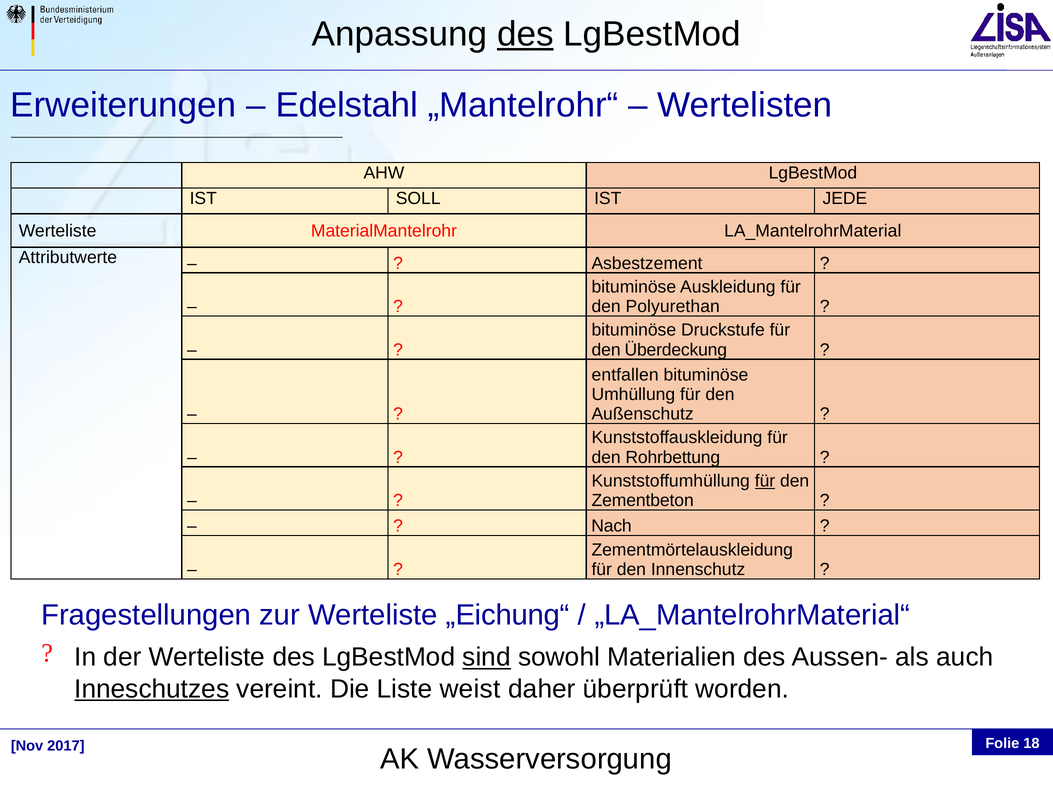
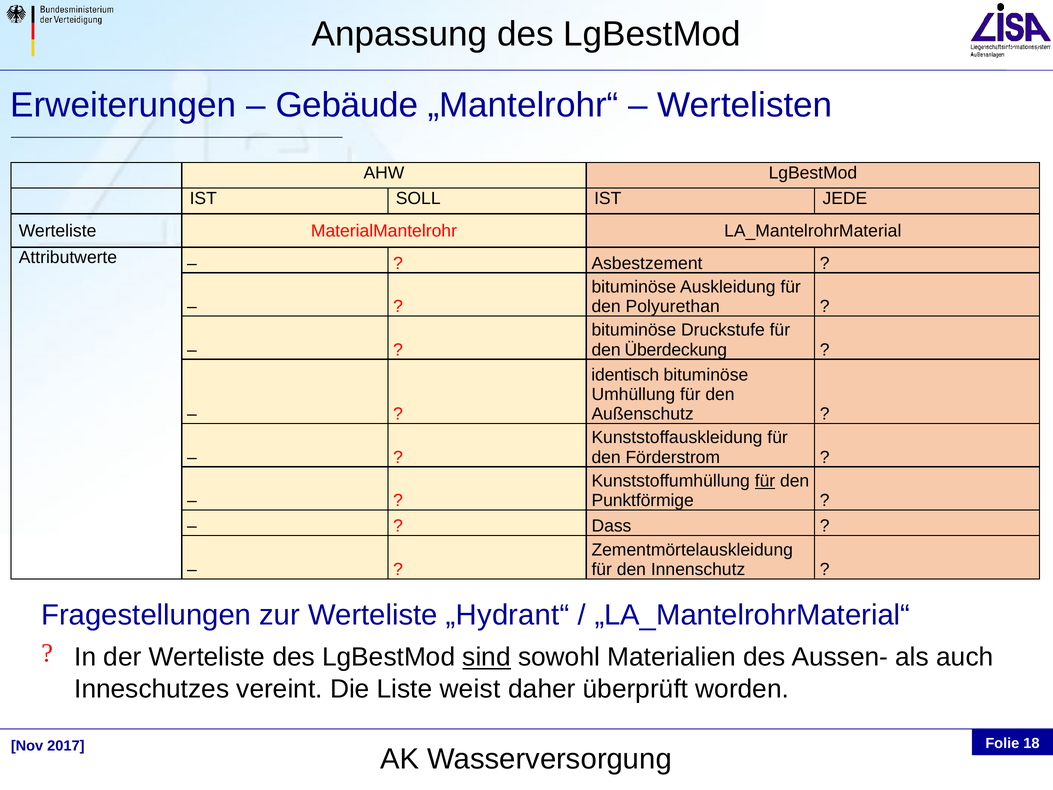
des at (525, 34) underline: present -> none
Edelstahl: Edelstahl -> Gebäude
entfallen: entfallen -> identisch
Rohrbettung: Rohrbettung -> Förderstrom
Zementbeton: Zementbeton -> Punktförmige
Nach: Nach -> Dass
„Eichung“: „Eichung“ -> „Hydrant“
Inneschutzes underline: present -> none
